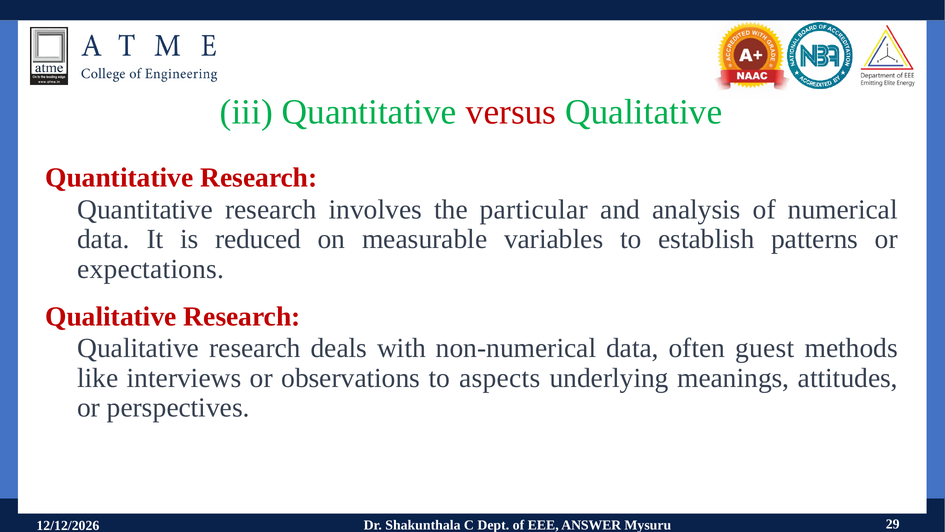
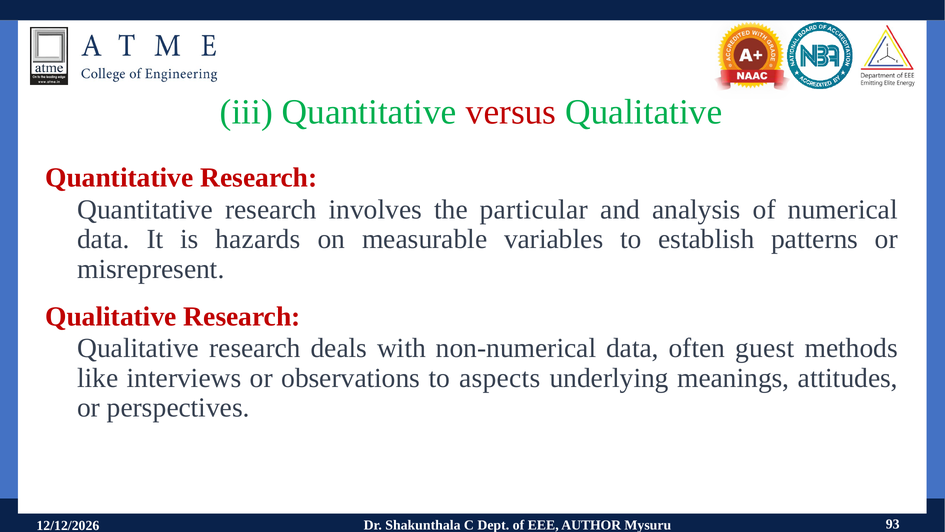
reduced: reduced -> hazards
expectations: expectations -> misrepresent
ANSWER: ANSWER -> AUTHOR
29: 29 -> 93
